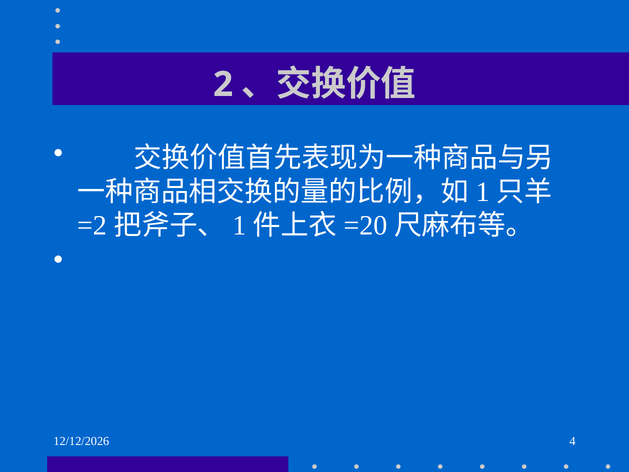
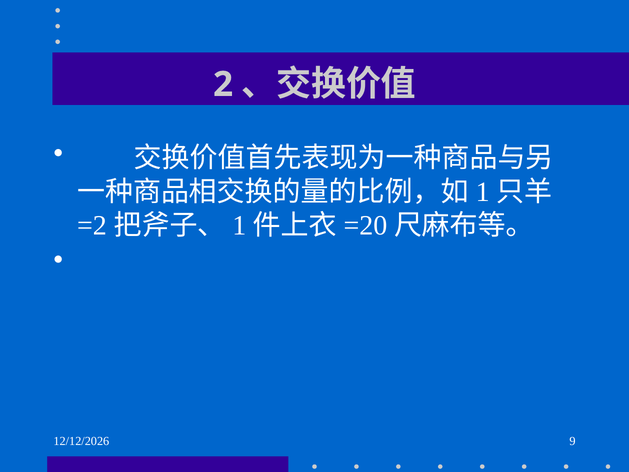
4: 4 -> 9
